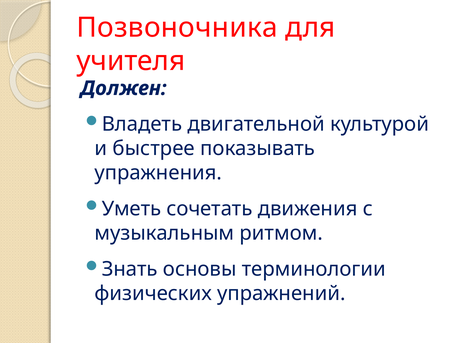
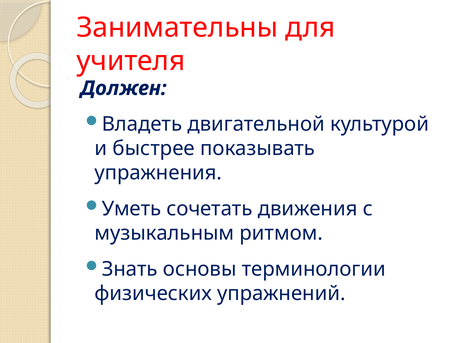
Позвоночника: Позвоночника -> Занимательны
